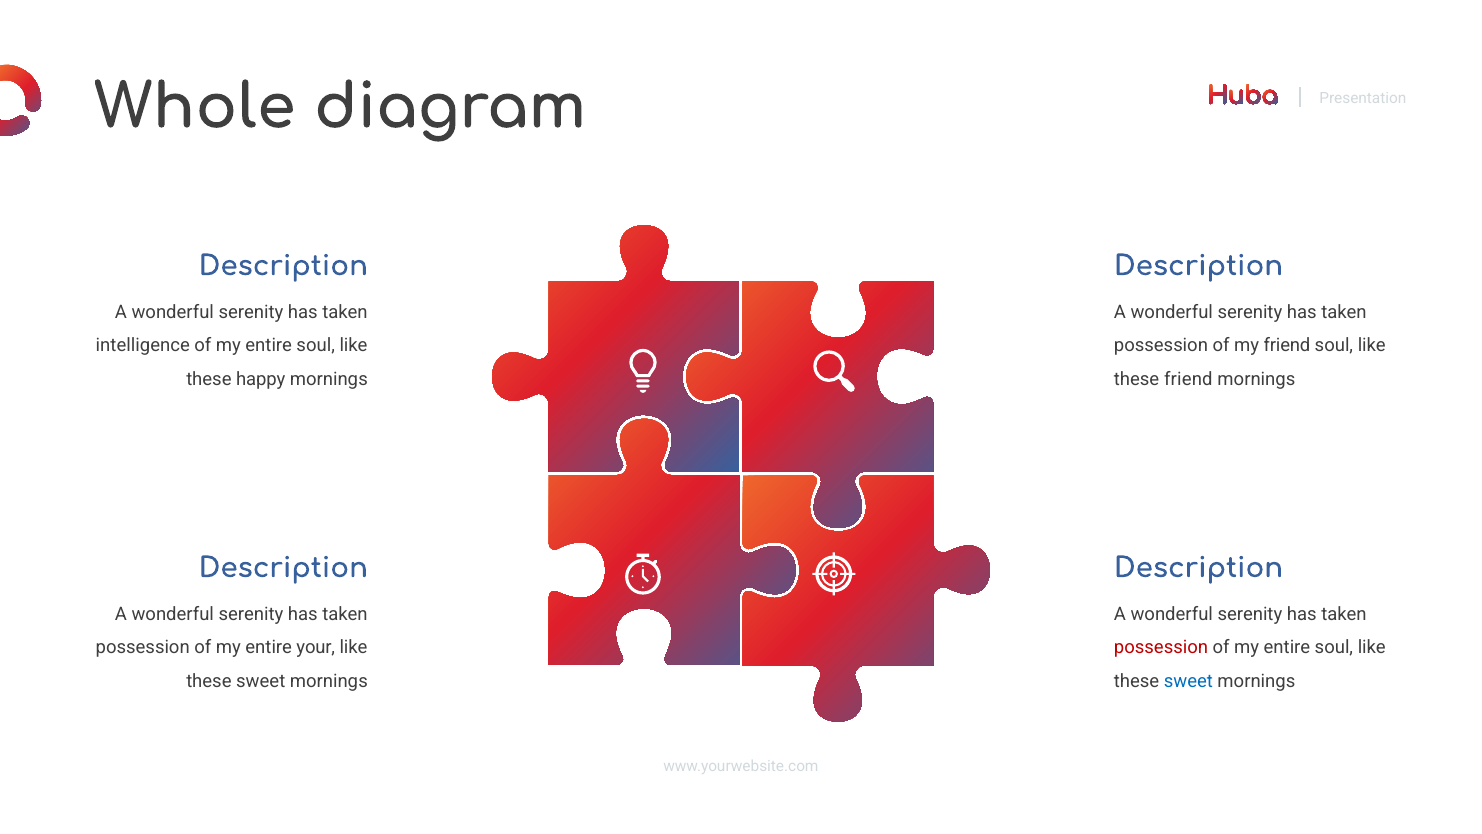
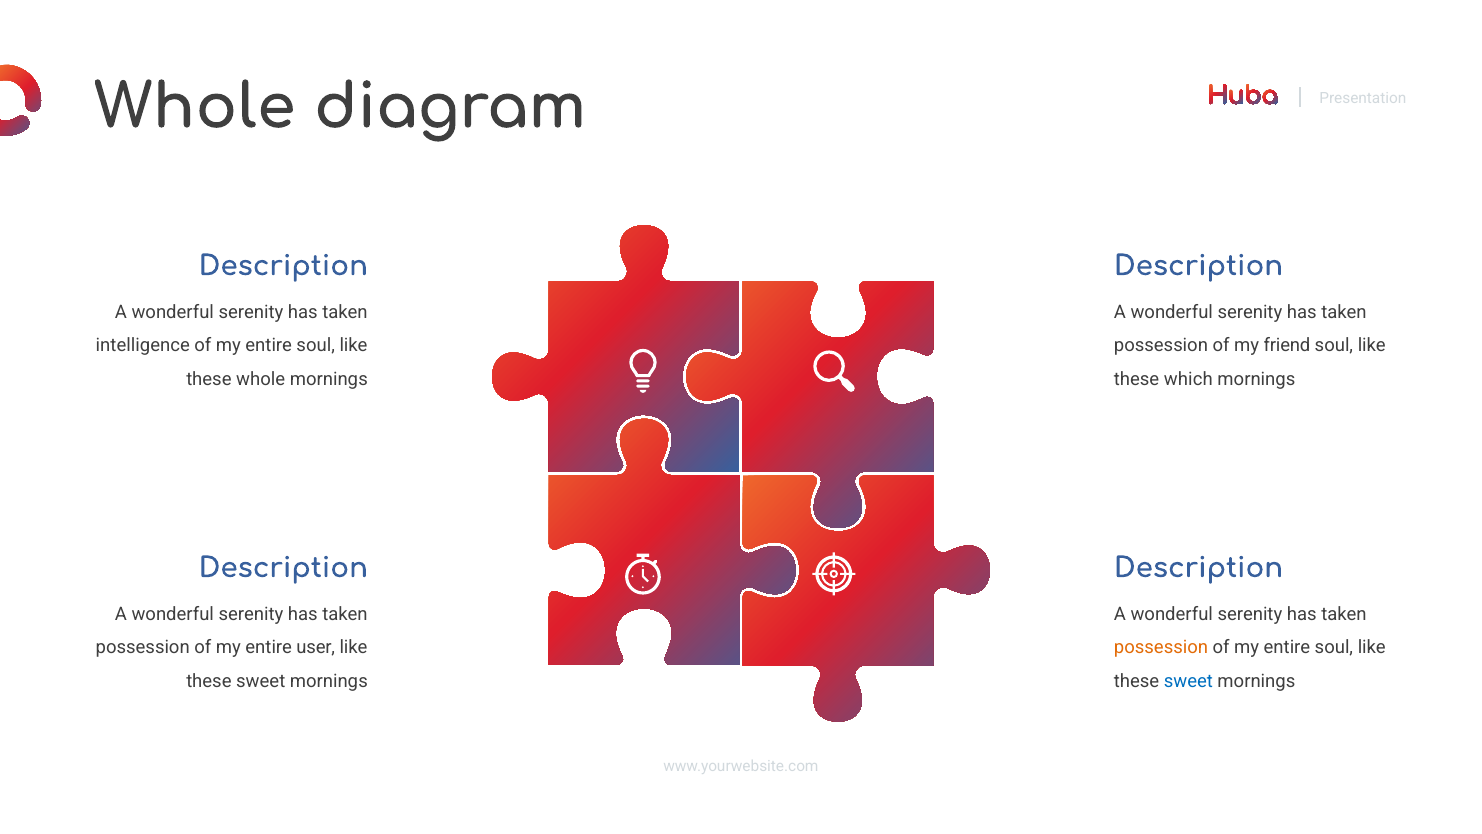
these happy: happy -> whole
these friend: friend -> which
your: your -> user
possession at (1161, 647) colour: red -> orange
